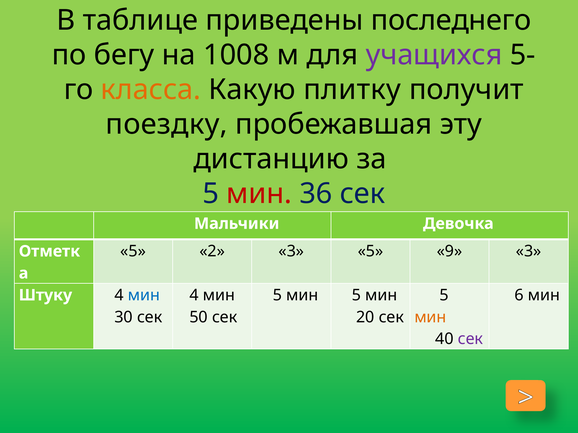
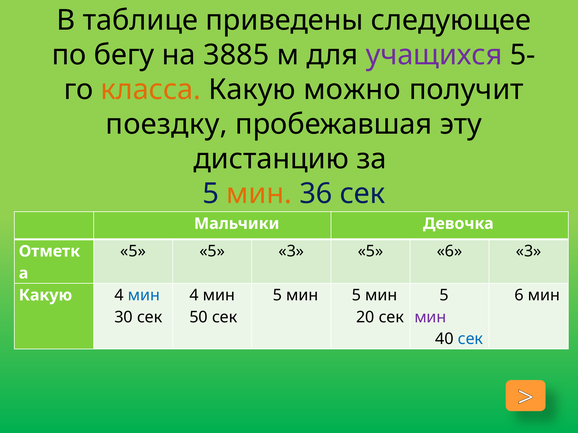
последнего: последнего -> следующее
1008: 1008 -> 3885
плитку: плитку -> можно
мин at (259, 194) colour: red -> orange
5 2: 2 -> 5
5 9: 9 -> 6
Штуку at (45, 296): Штуку -> Какую
мин at (430, 317) colour: orange -> purple
сек at (470, 339) colour: purple -> blue
